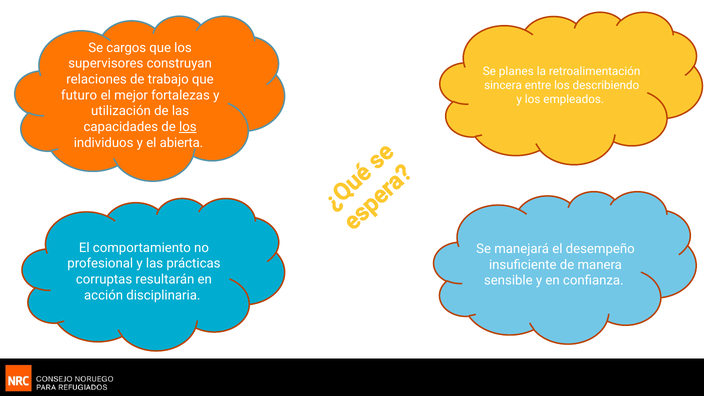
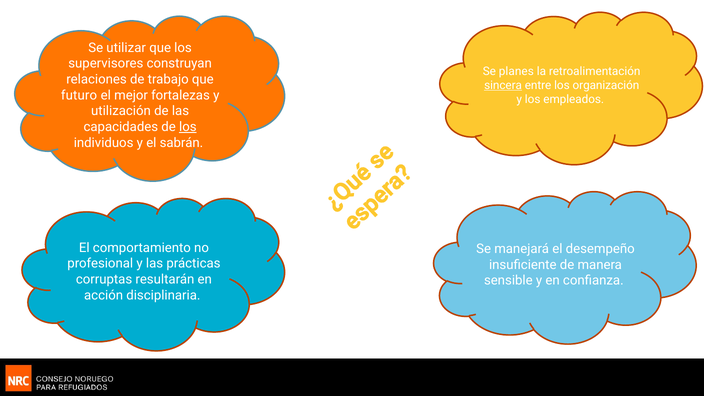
cargos: cargos -> utilizar
sincera underline: none -> present
describiendo: describiendo -> organización
abierta: abierta -> sabrán
